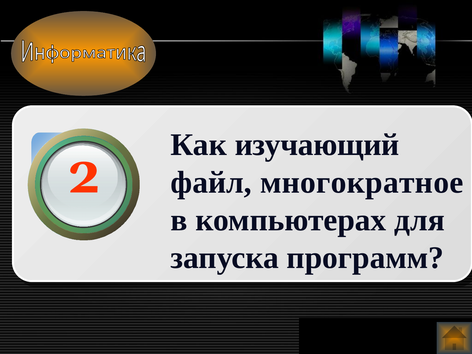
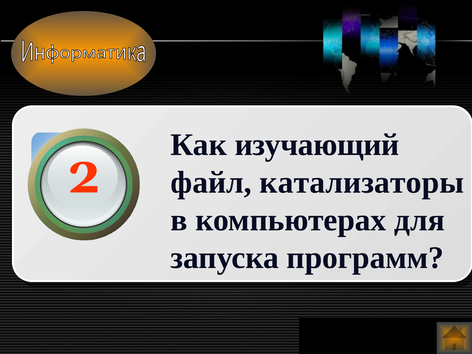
многократное: многократное -> катализаторы
